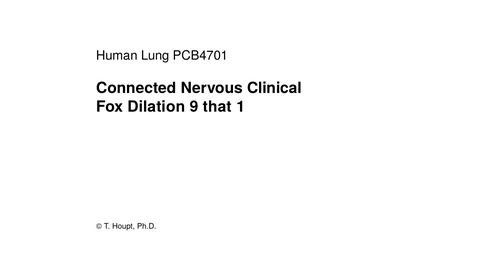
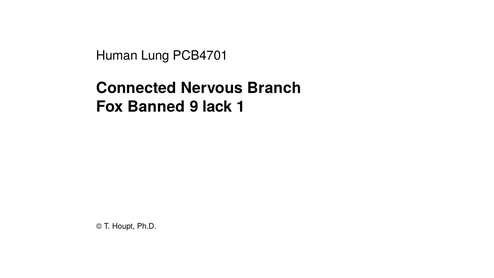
Clinical: Clinical -> Branch
Dilation: Dilation -> Banned
that: that -> lack
